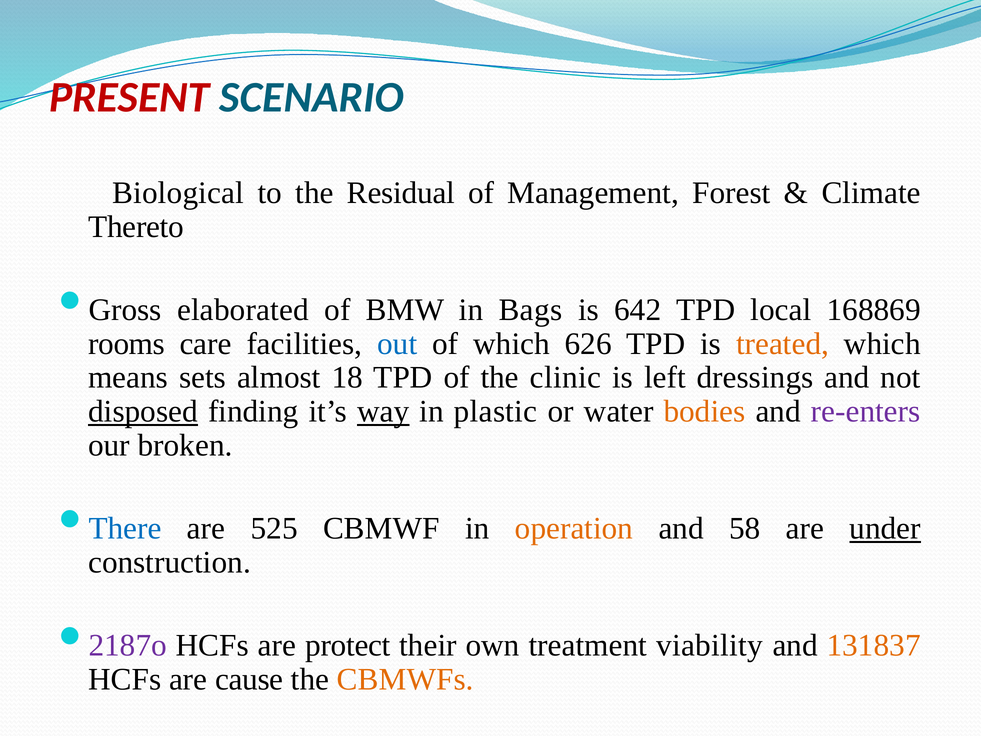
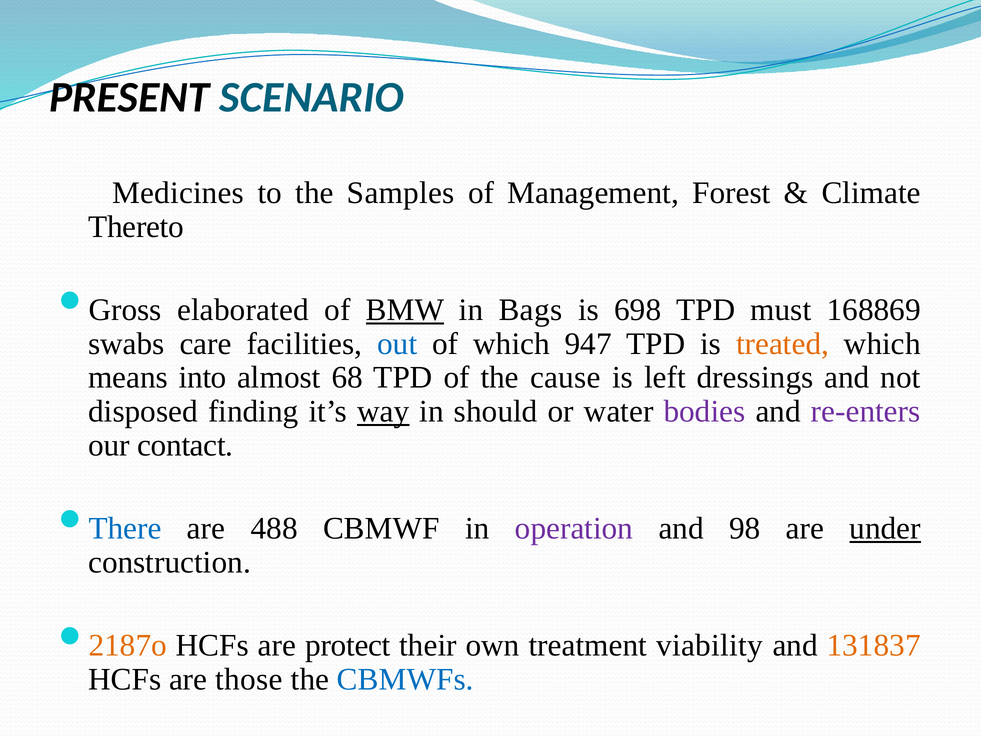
PRESENT colour: red -> black
Biological: Biological -> Medicines
Residual: Residual -> Samples
BMW underline: none -> present
642: 642 -> 698
local: local -> must
rooms: rooms -> swabs
626: 626 -> 947
sets: sets -> into
18: 18 -> 68
clinic: clinic -> cause
disposed underline: present -> none
plastic: plastic -> should
bodies colour: orange -> purple
broken: broken -> contact
525: 525 -> 488
operation colour: orange -> purple
58: 58 -> 98
2187o colour: purple -> orange
cause: cause -> those
CBMWFs colour: orange -> blue
